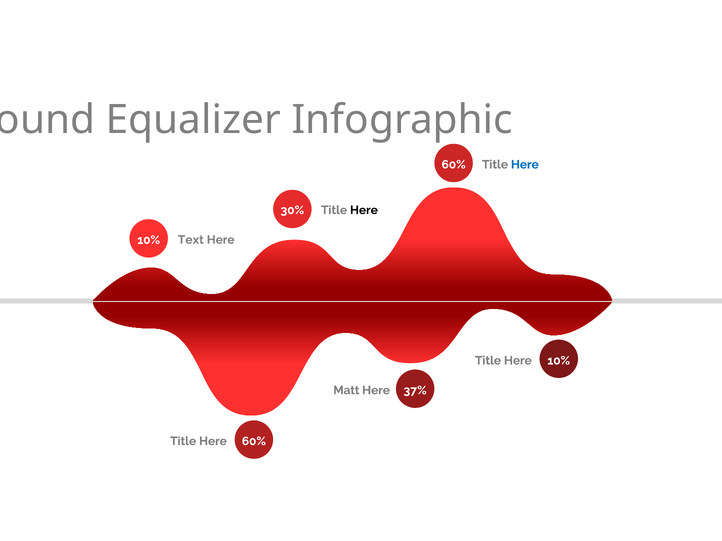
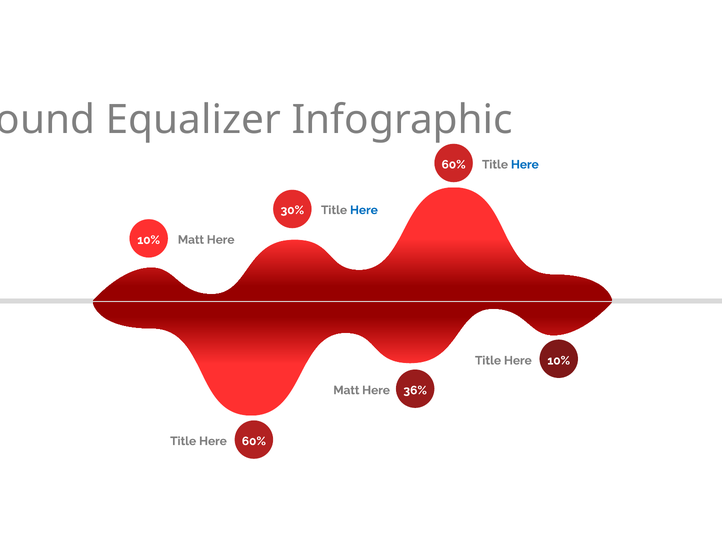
Here at (364, 210) colour: black -> blue
Text at (191, 240): Text -> Matt
37%: 37% -> 36%
